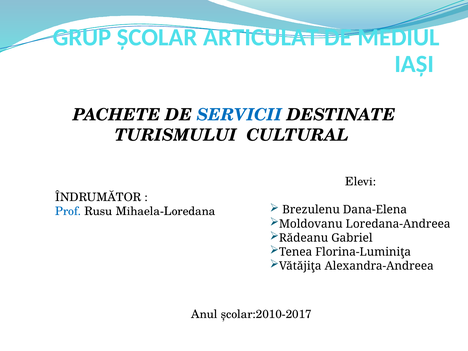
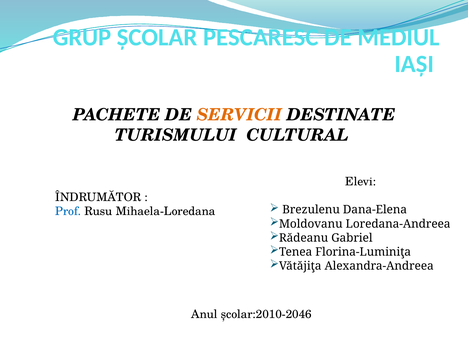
ARTICULAT: ARTICULAT -> PESCARESC
SERVICII colour: blue -> orange
şcolar:2010-2017: şcolar:2010-2017 -> şcolar:2010-2046
